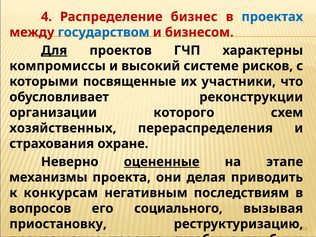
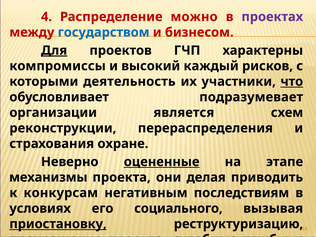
бизнес: бизнес -> можно
проектах colour: blue -> purple
системе: системе -> каждый
посвященные: посвященные -> деятельность
что underline: none -> present
реконструкции: реконструкции -> подразумевает
которого: которого -> является
хозяйственных: хозяйственных -> реконструкции
вопросов: вопросов -> условиях
приостановку underline: none -> present
